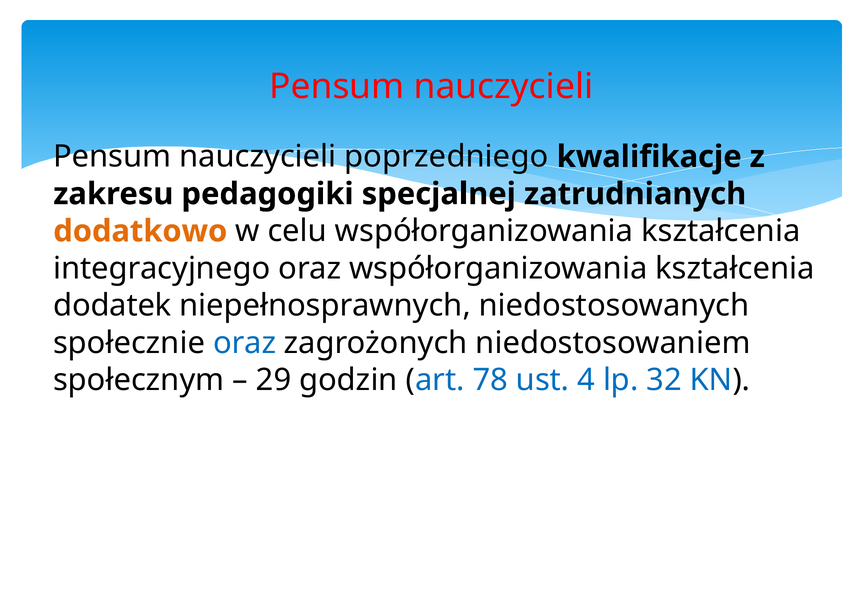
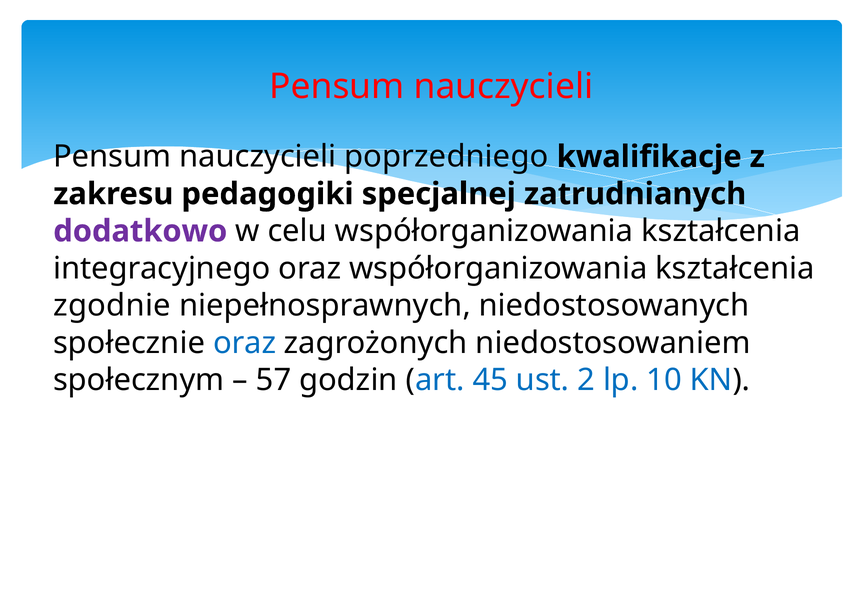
dodatkowo colour: orange -> purple
dodatek: dodatek -> zgodnie
29: 29 -> 57
78: 78 -> 45
4: 4 -> 2
32: 32 -> 10
